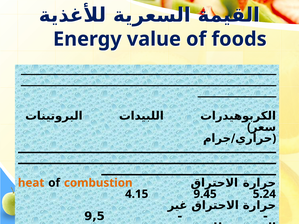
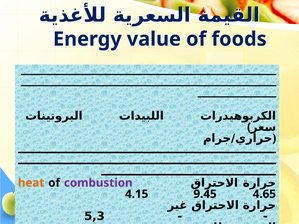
combustion colour: orange -> purple
5.24: 5.24 -> 4.65
9,5: 9,5 -> 5,3
